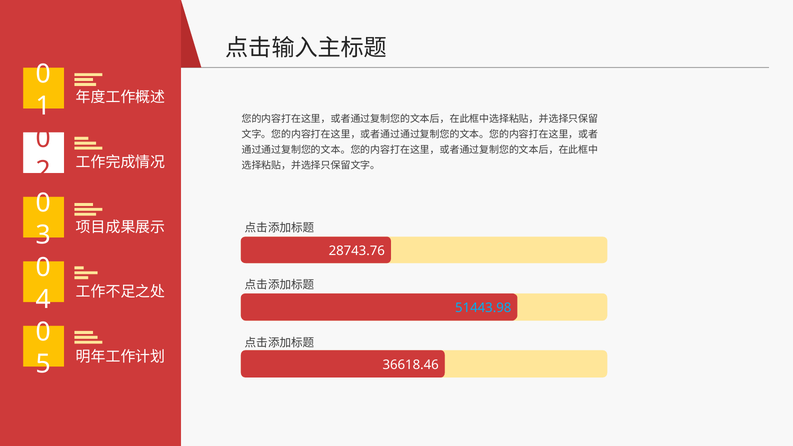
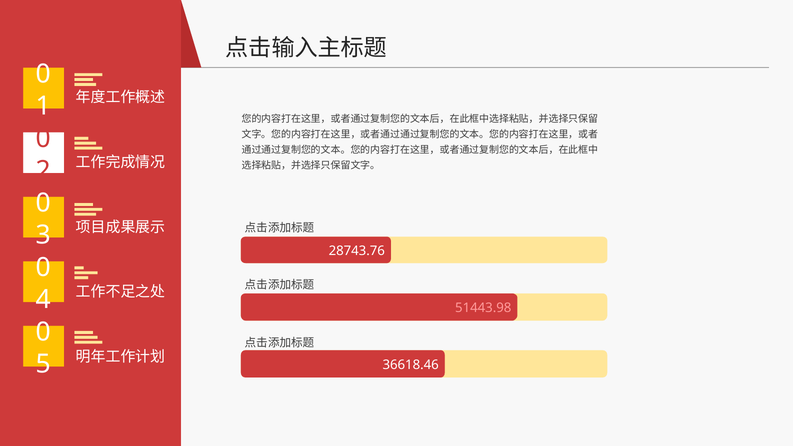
51443.98 colour: light blue -> pink
